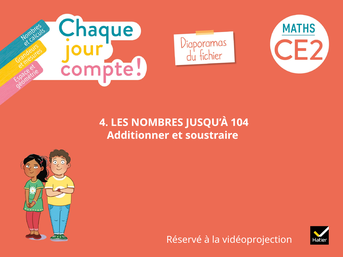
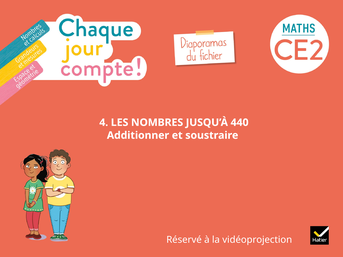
104: 104 -> 440
